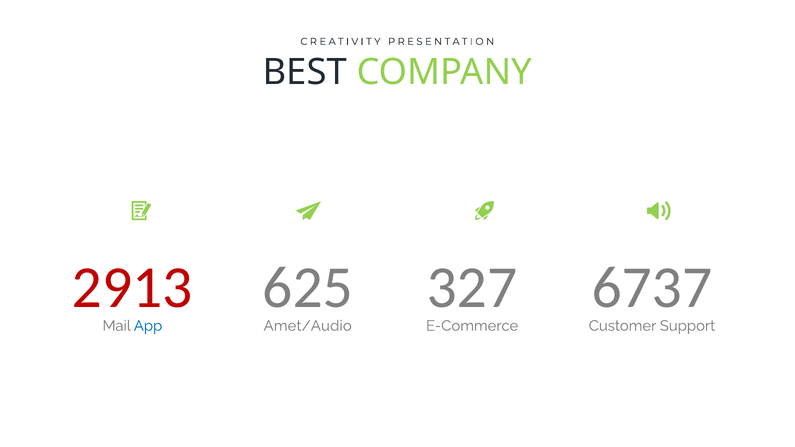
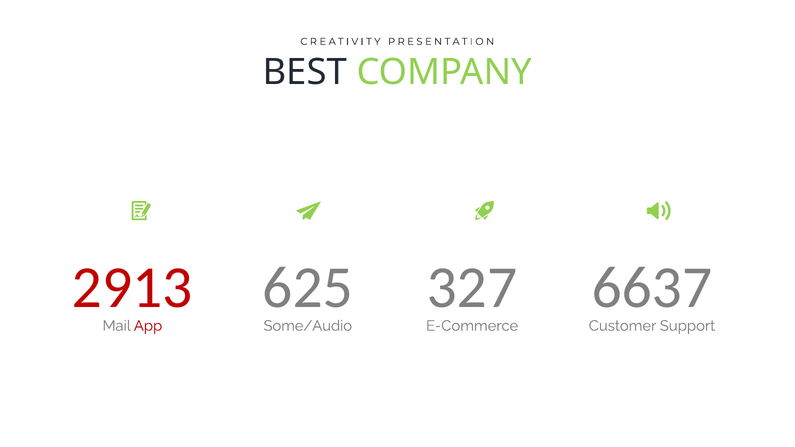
6737: 6737 -> 6637
App colour: blue -> red
Amet/Audio: Amet/Audio -> Some/Audio
